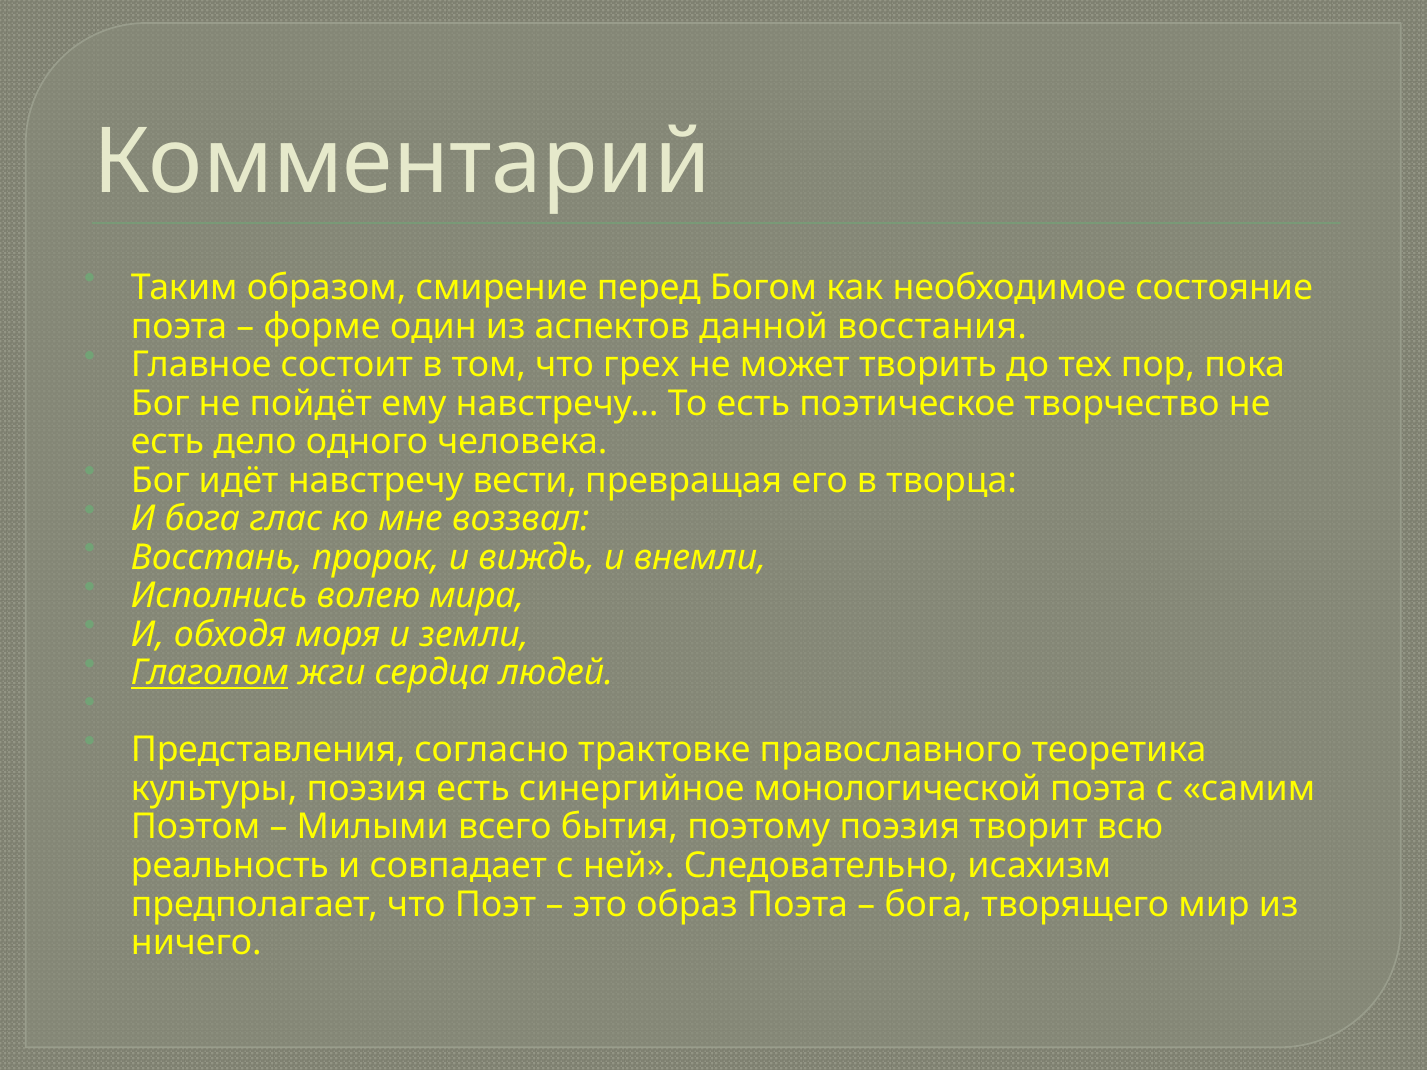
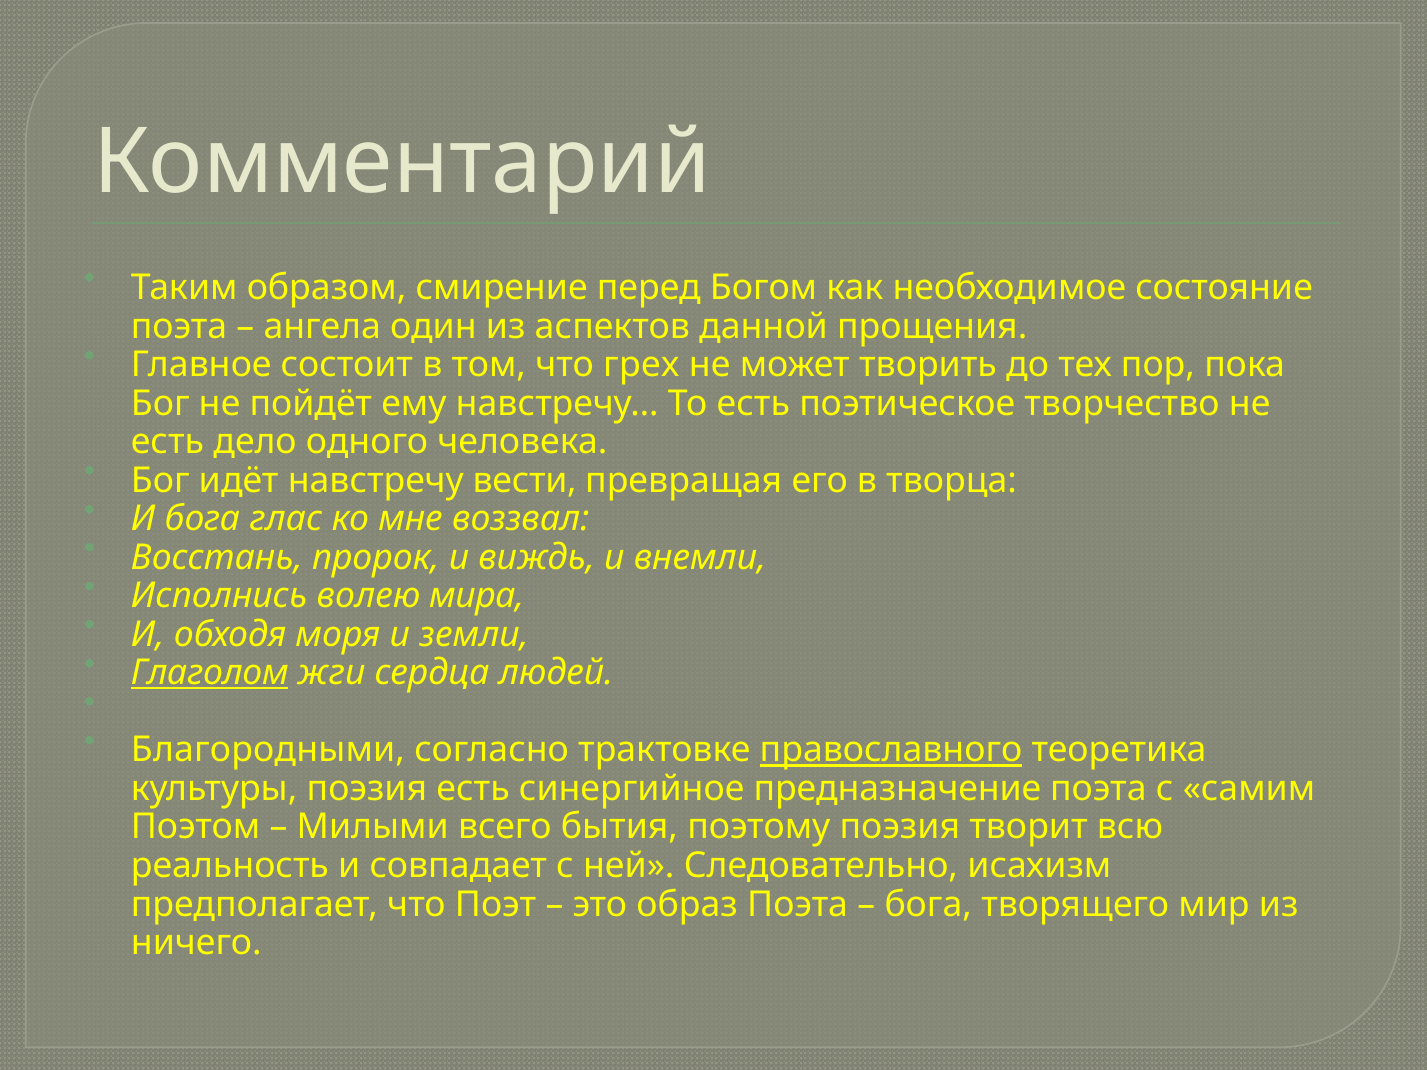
форме: форме -> ангела
восстания: восстания -> прощения
Представления: Представления -> Благородными
православного underline: none -> present
монологической: монологической -> предназначение
